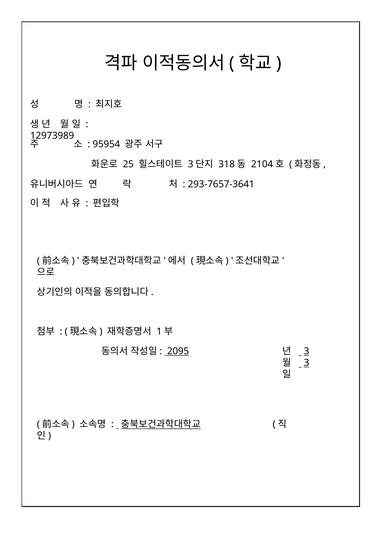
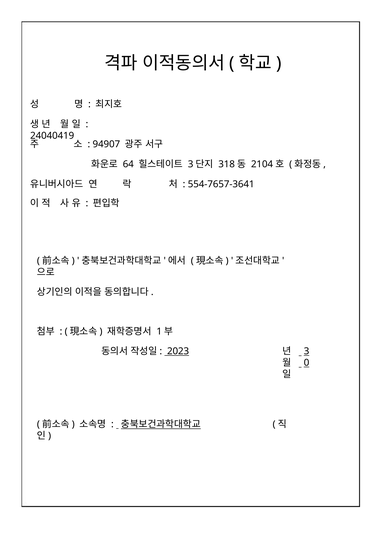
12973989: 12973989 -> 24040419
95954: 95954 -> 94907
25: 25 -> 64
293-7657-3641: 293-7657-3641 -> 554-7657-3641
2095: 2095 -> 2023
3 at (307, 363): 3 -> 0
